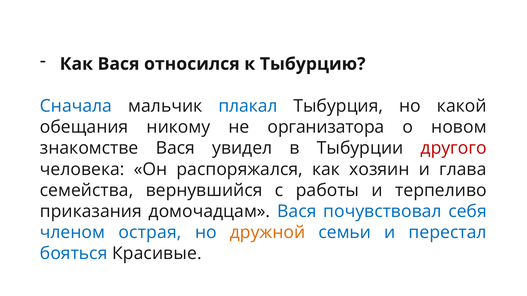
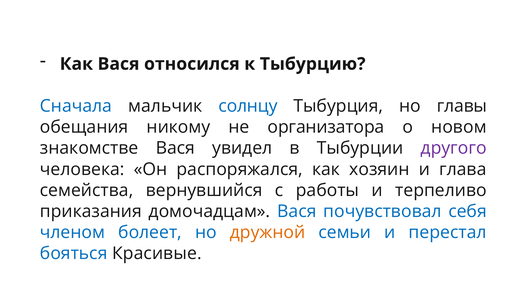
плакал: плакал -> солнцу
какой: какой -> главы
другого colour: red -> purple
острая: острая -> болеет
